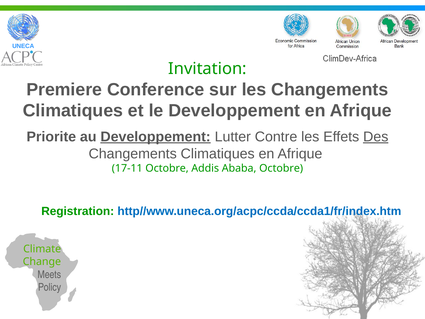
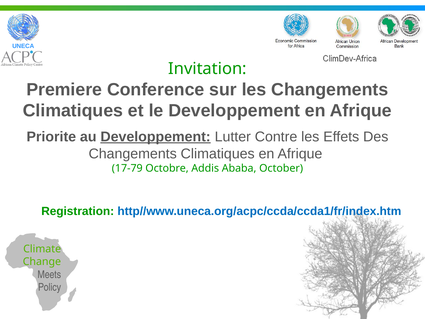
Des underline: present -> none
17-11: 17-11 -> 17-79
Ababa Octobre: Octobre -> October
